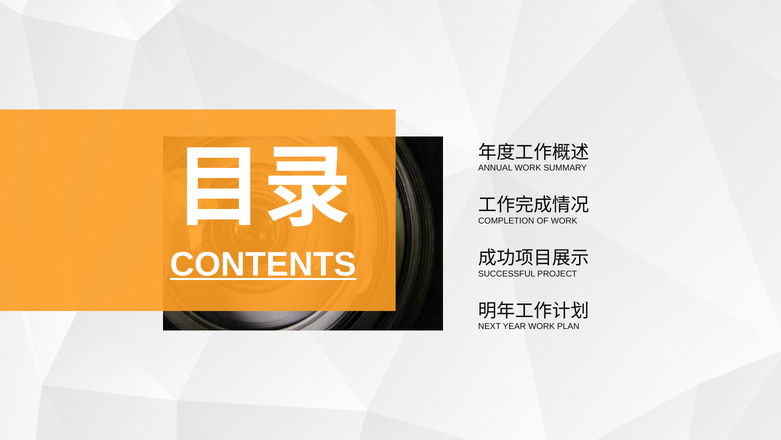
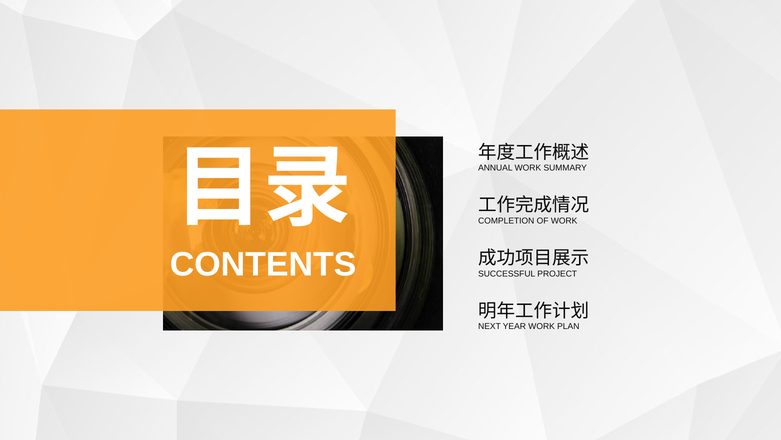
CONTENTS underline: present -> none
